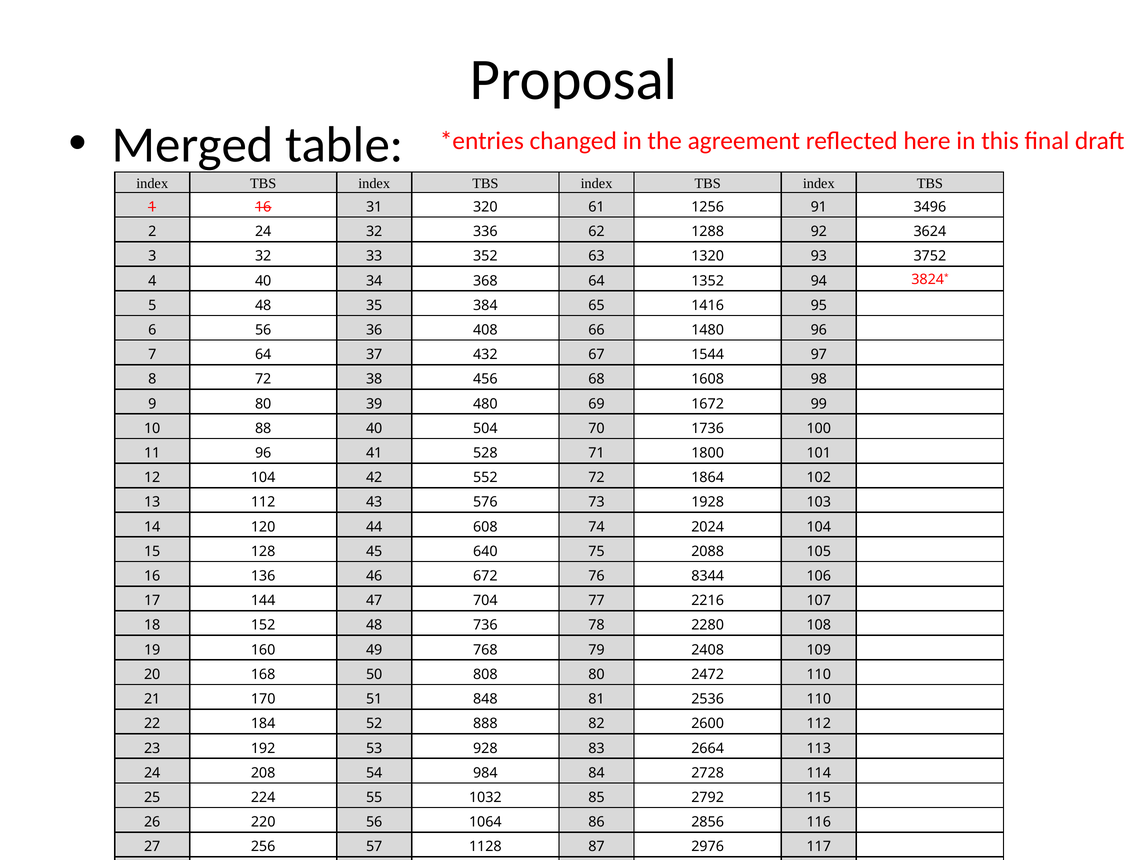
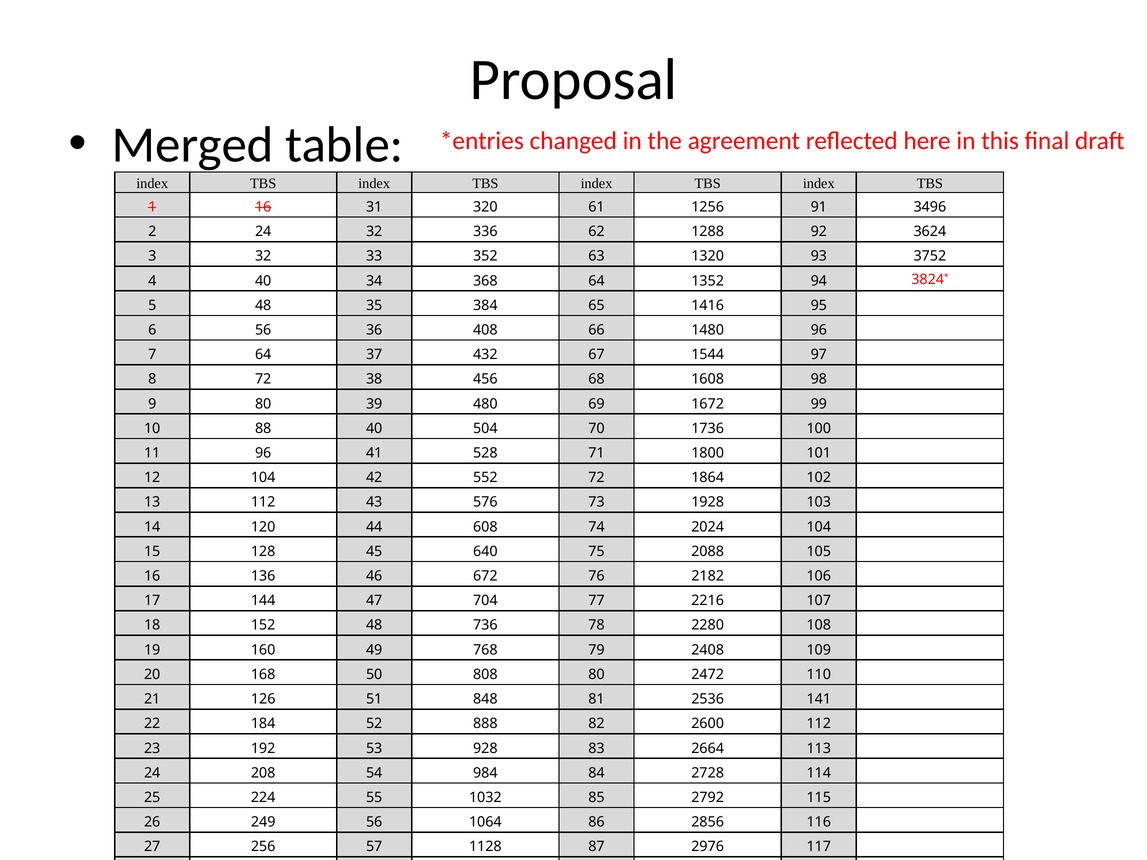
8344: 8344 -> 2182
170: 170 -> 126
2536 110: 110 -> 141
220: 220 -> 249
